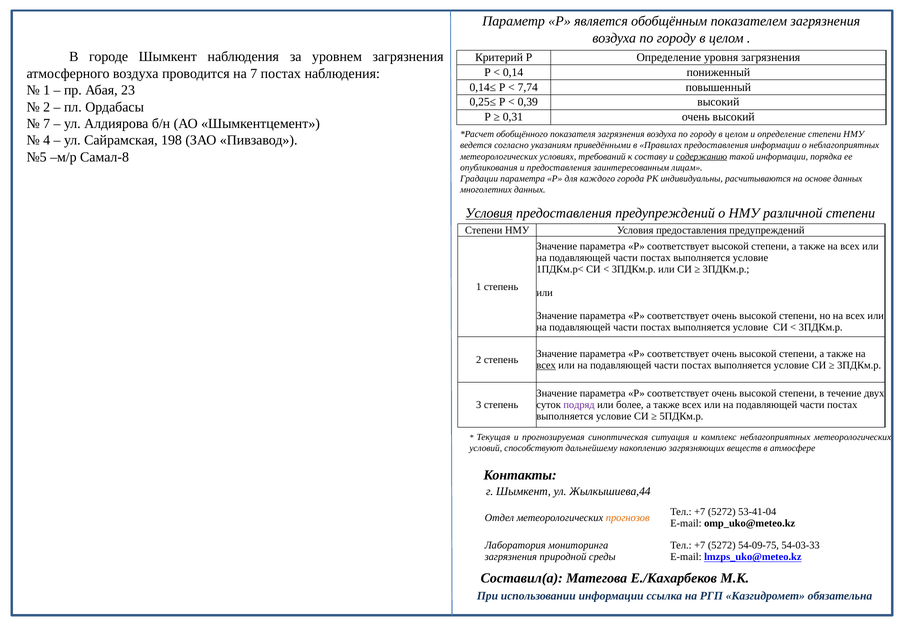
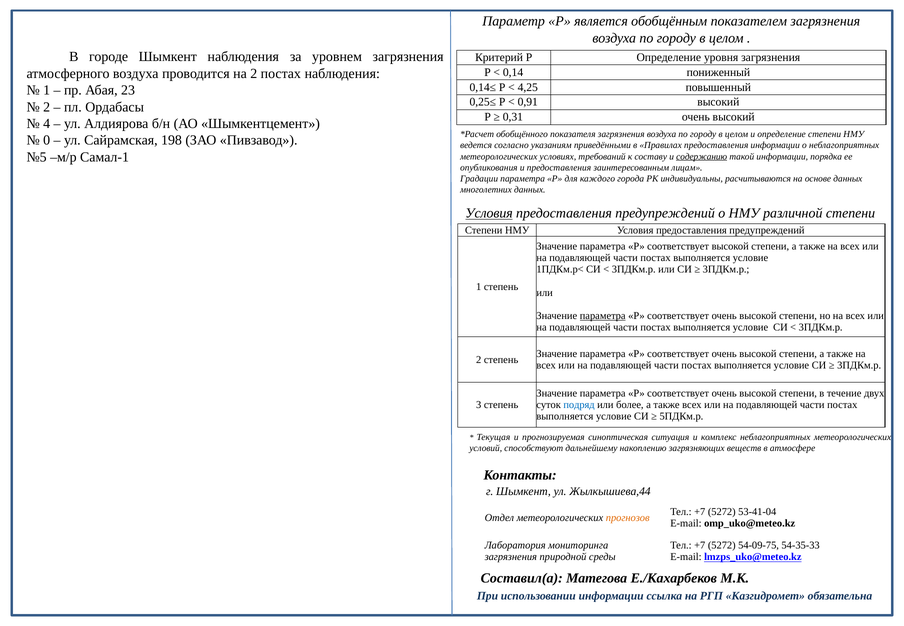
на 7: 7 -> 2
7,74: 7,74 -> 4,25
0,39: 0,39 -> 0,91
7 at (47, 124): 7 -> 4
4: 4 -> 0
Самал-8: Самал-8 -> Самал-1
параметра at (603, 316) underline: none -> present
всех at (546, 365) underline: present -> none
подряд colour: purple -> blue
54-03-33: 54-03-33 -> 54-35-33
